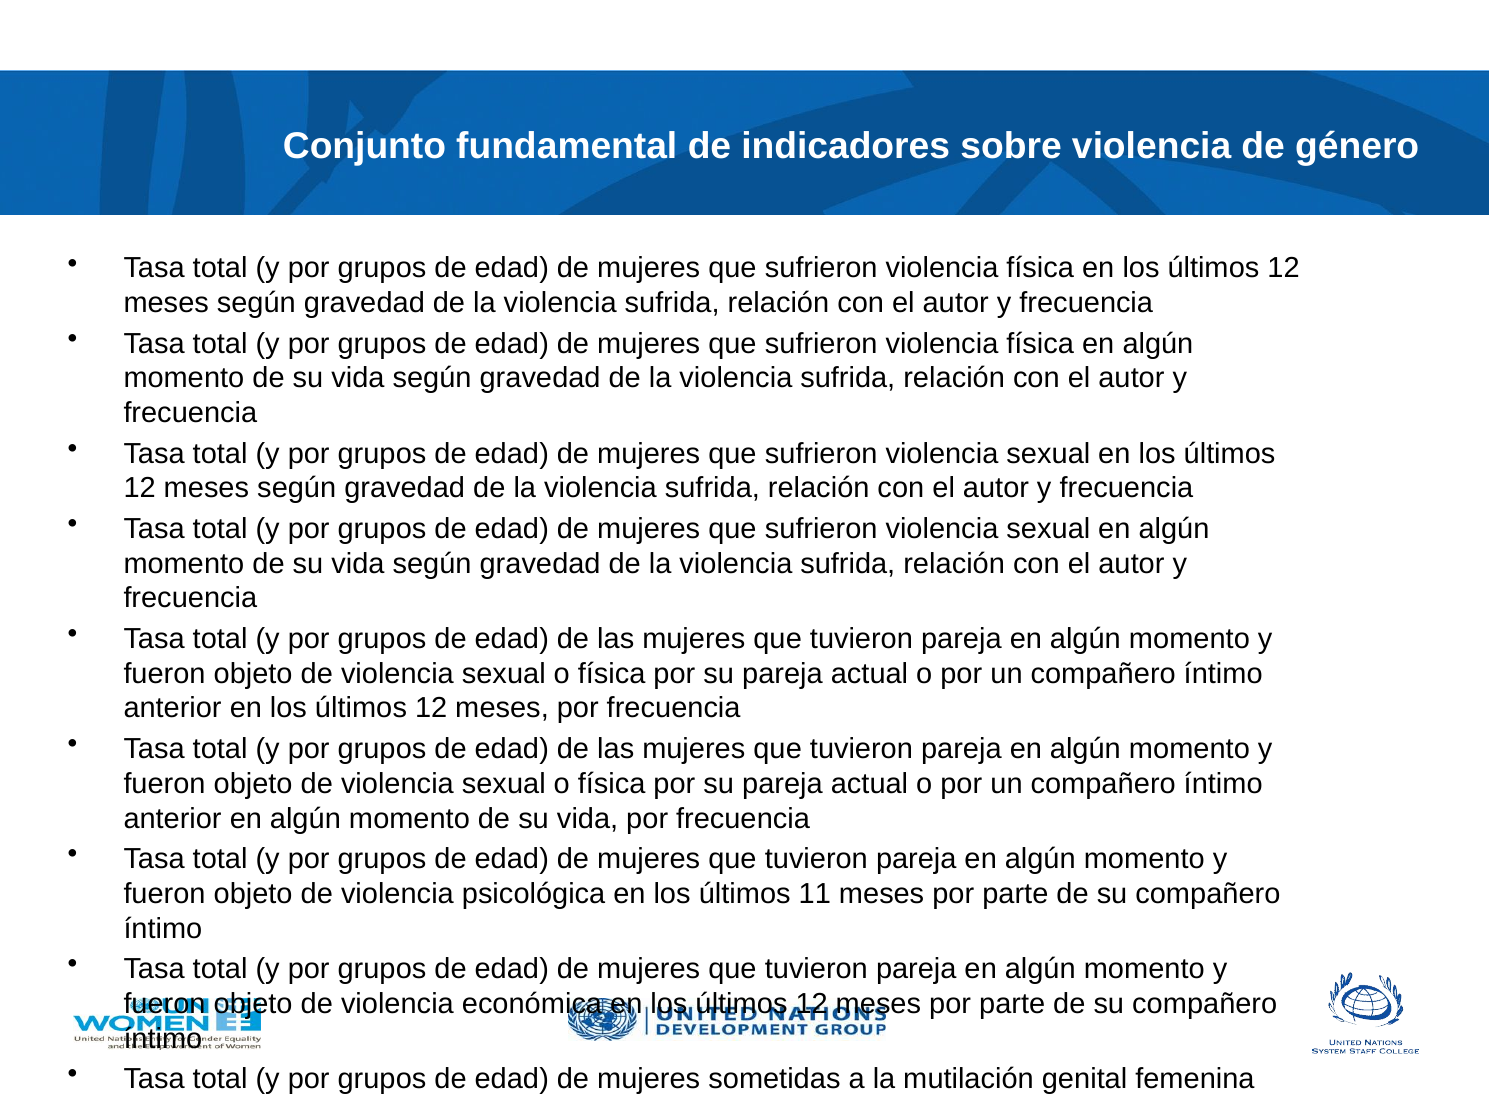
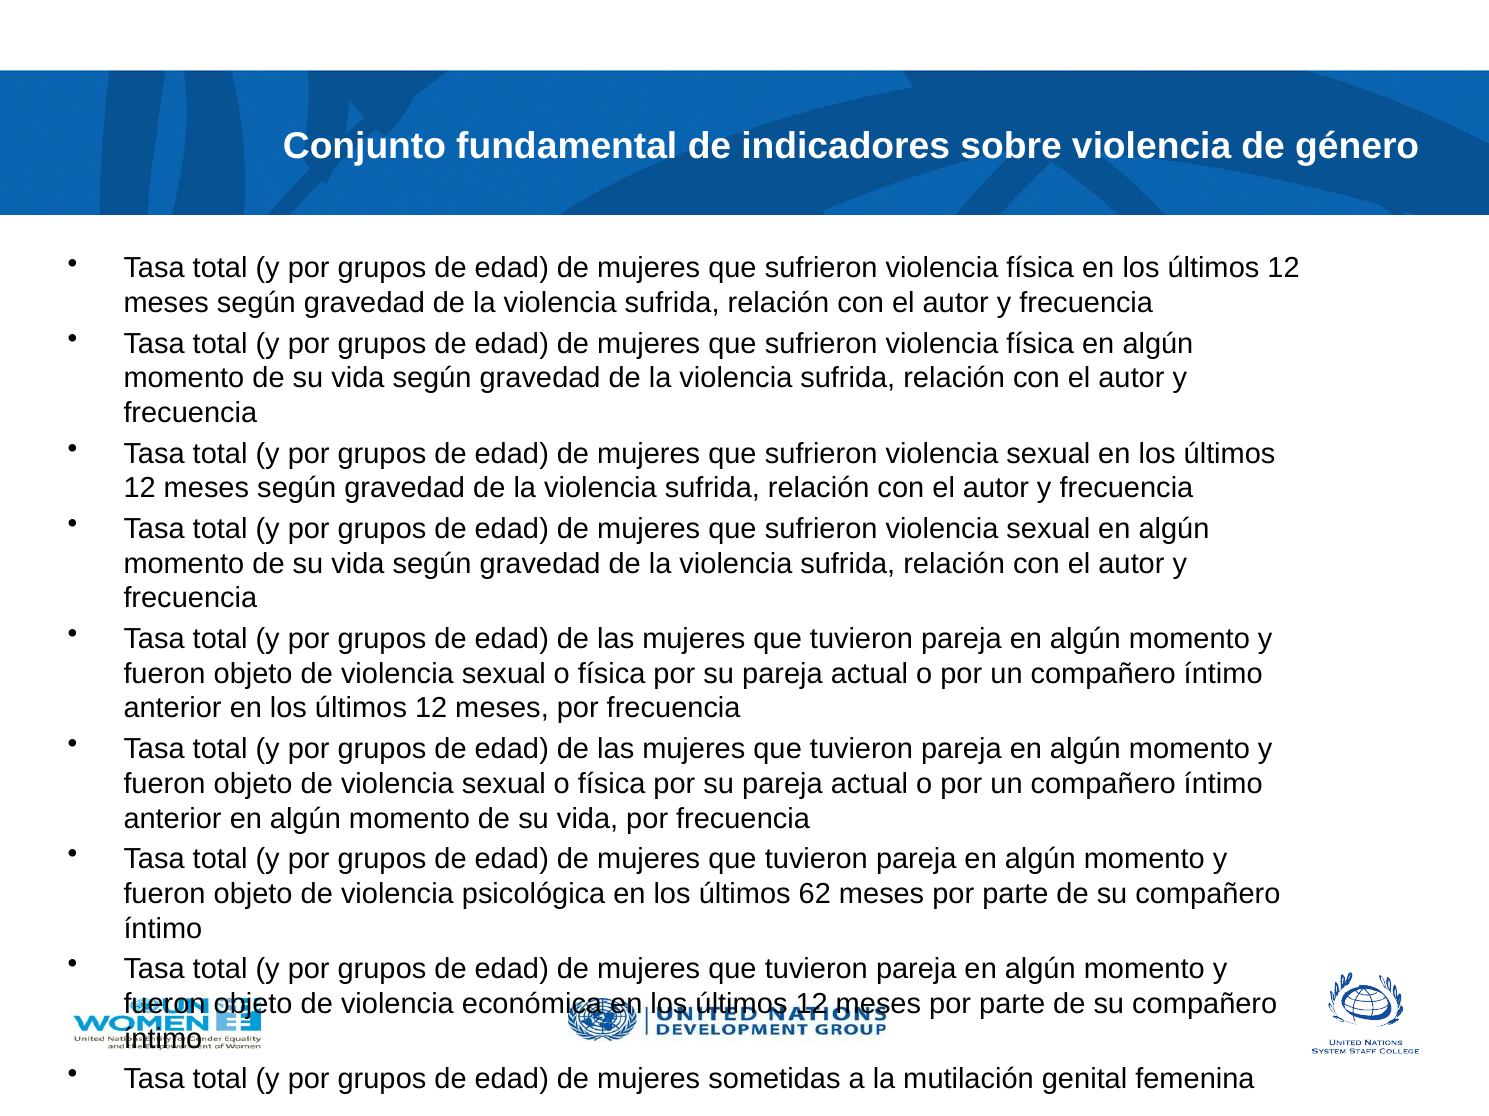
11: 11 -> 62
